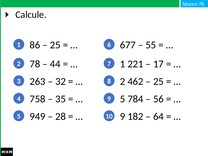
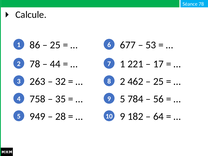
55: 55 -> 53
